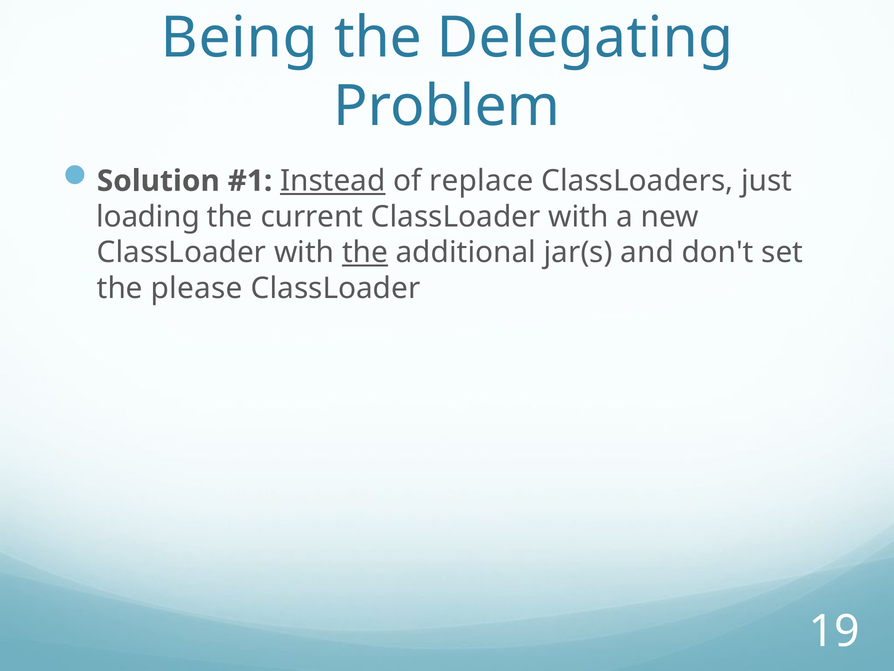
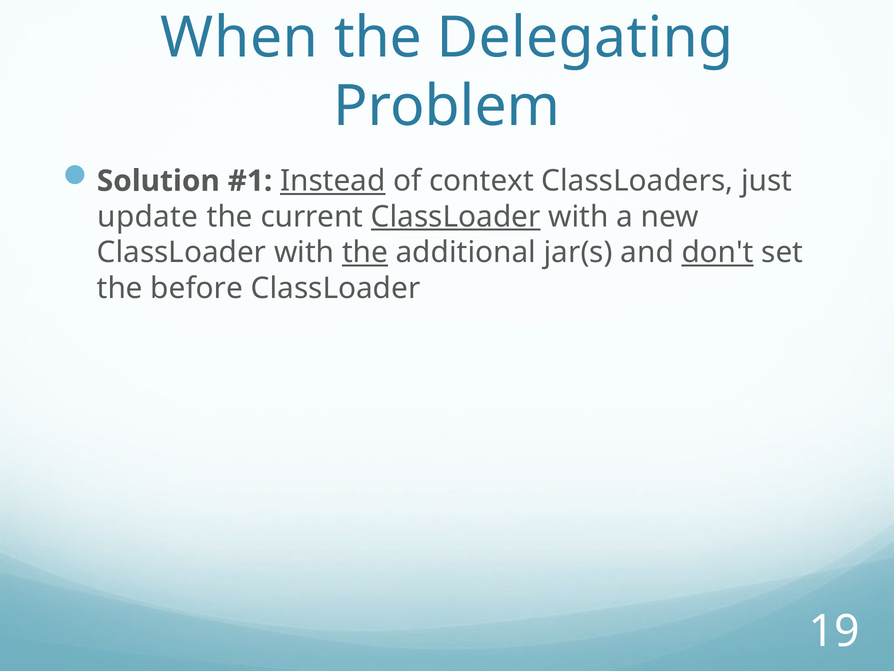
Being: Being -> When
replace: replace -> context
loading: loading -> update
ClassLoader at (456, 217) underline: none -> present
don't underline: none -> present
please: please -> before
